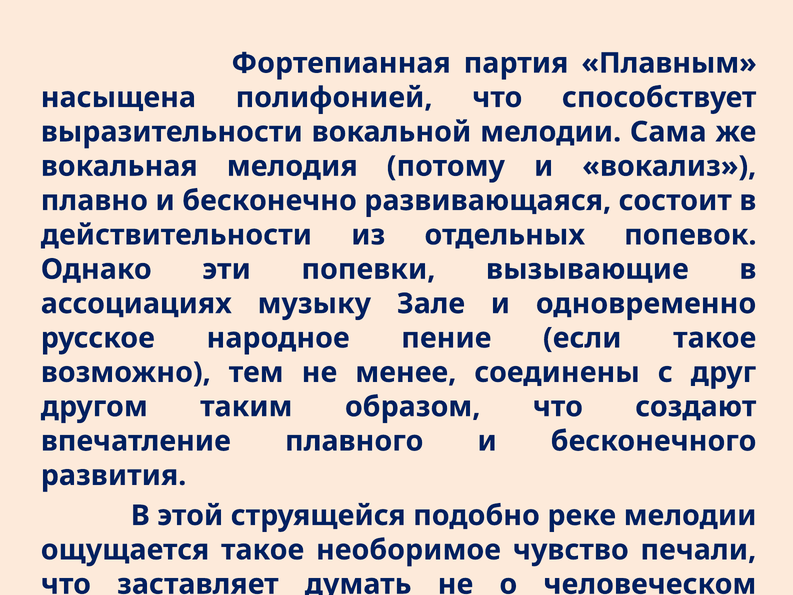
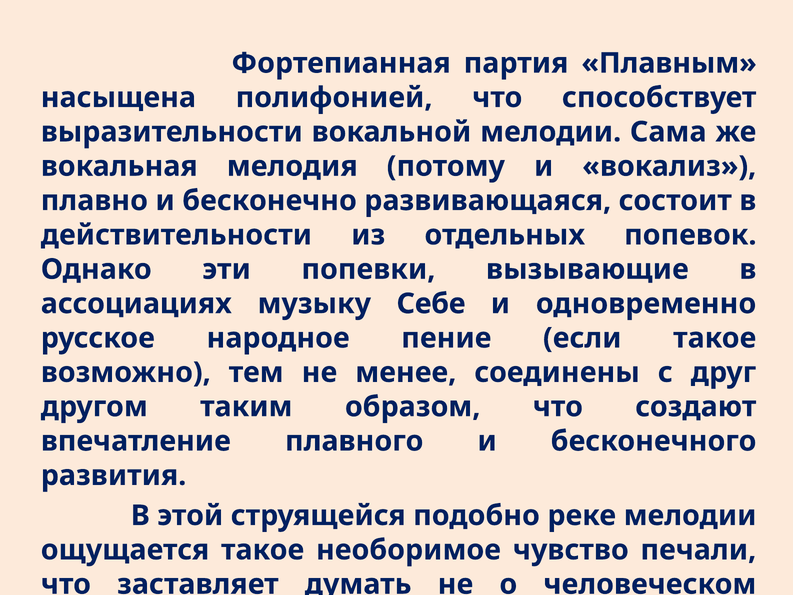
Зале: Зале -> Себе
